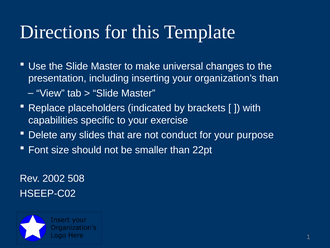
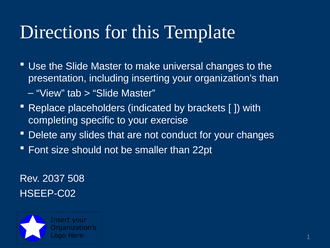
capabilities: capabilities -> completing
your purpose: purpose -> changes
2002: 2002 -> 2037
